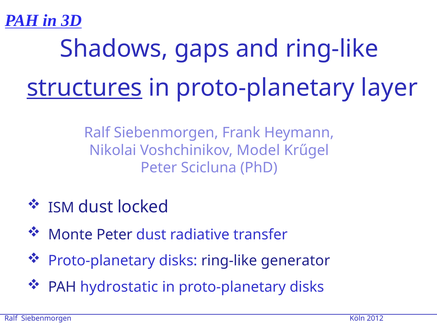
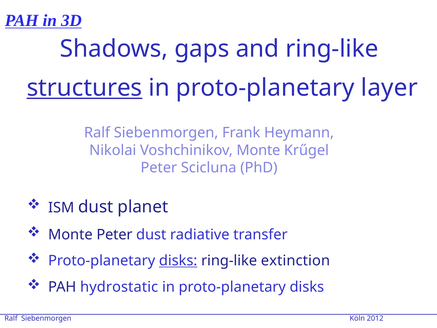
Voshchinikov Model: Model -> Monte
locked: locked -> planet
disks at (178, 261) underline: none -> present
generator: generator -> extinction
